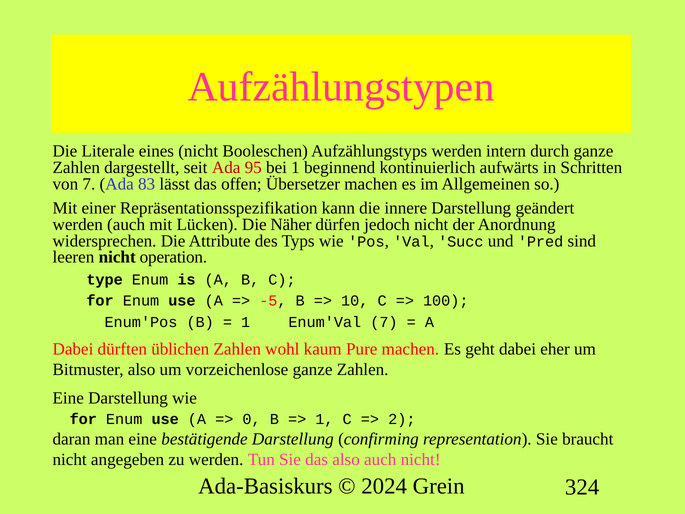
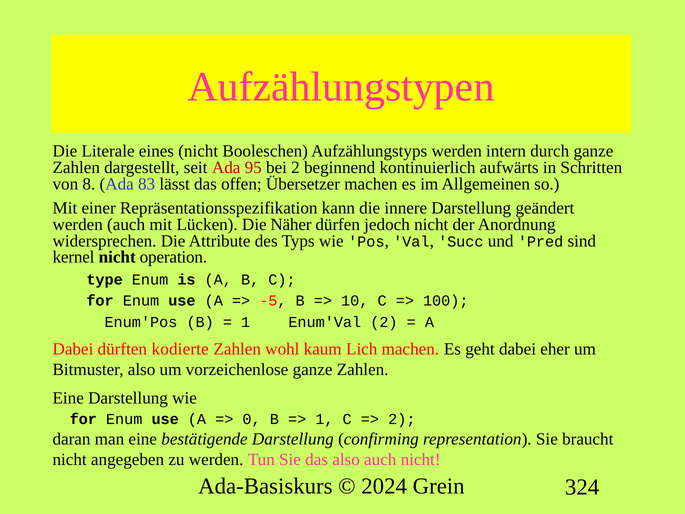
bei 1: 1 -> 2
von 7: 7 -> 8
leeren: leeren -> kernel
Enum'Val 7: 7 -> 2
üblichen: üblichen -> kodierte
Pure: Pure -> Lich
